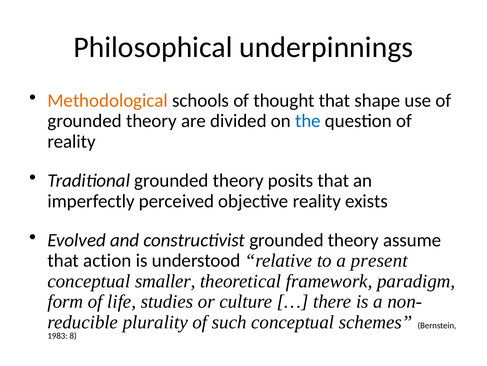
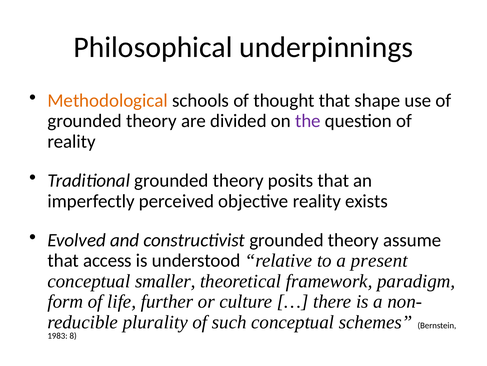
the colour: blue -> purple
action: action -> access
studies: studies -> further
